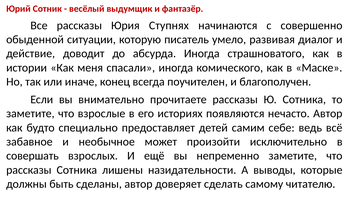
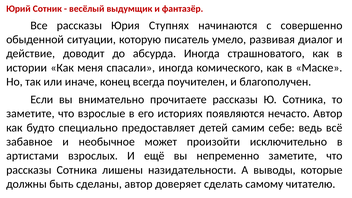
совершать: совершать -> артистами
